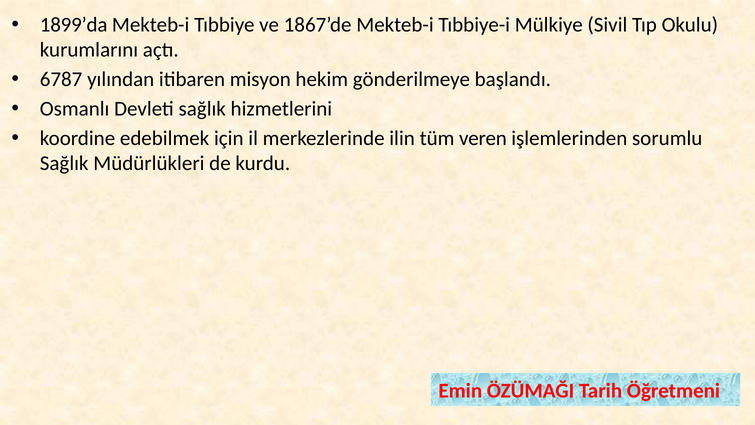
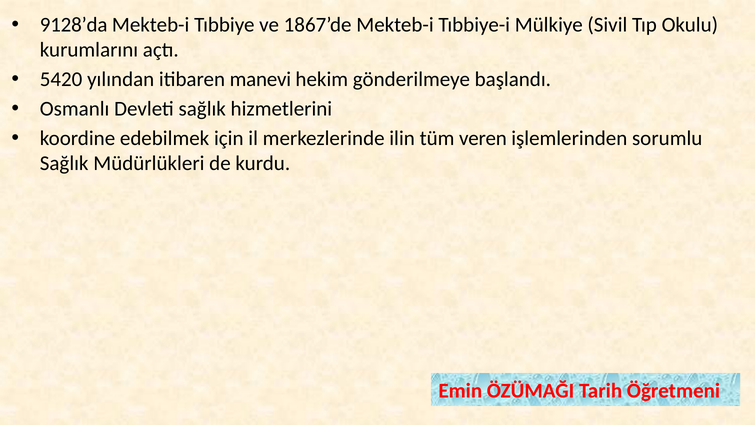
1899’da: 1899’da -> 9128’da
6787: 6787 -> 5420
misyon: misyon -> manevi
